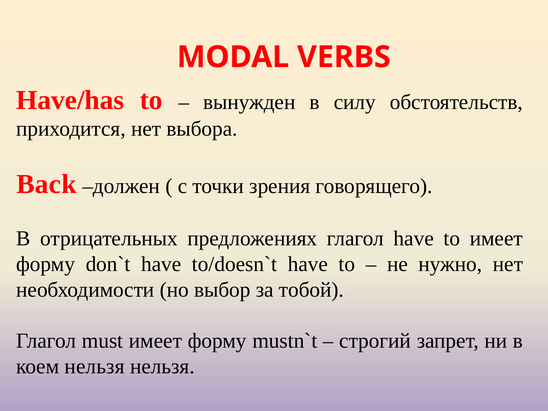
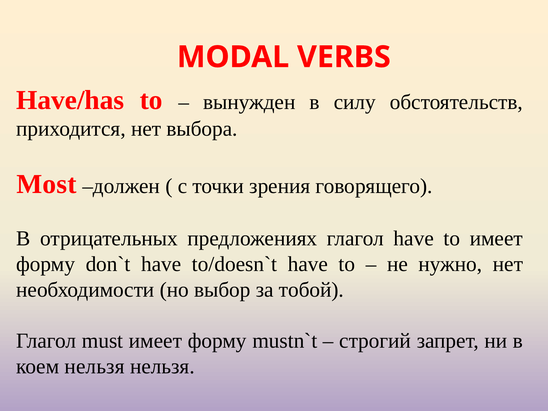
Back: Back -> Most
